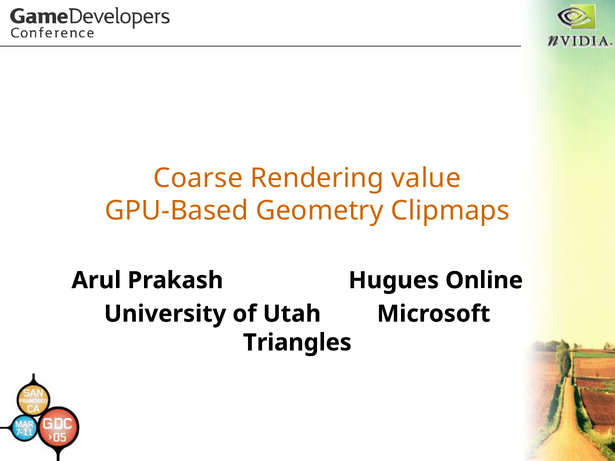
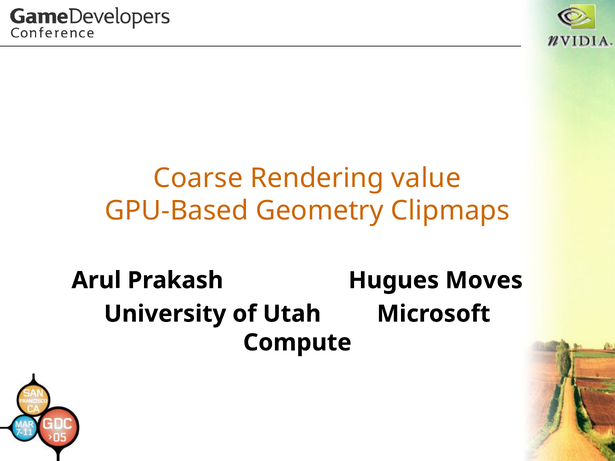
Online: Online -> Moves
Triangles: Triangles -> Compute
